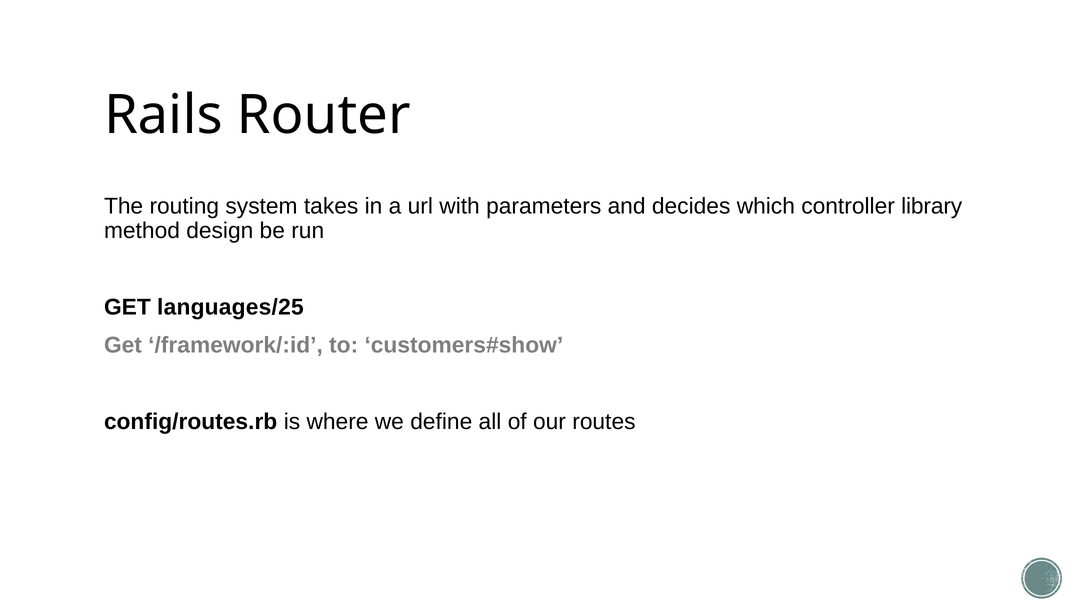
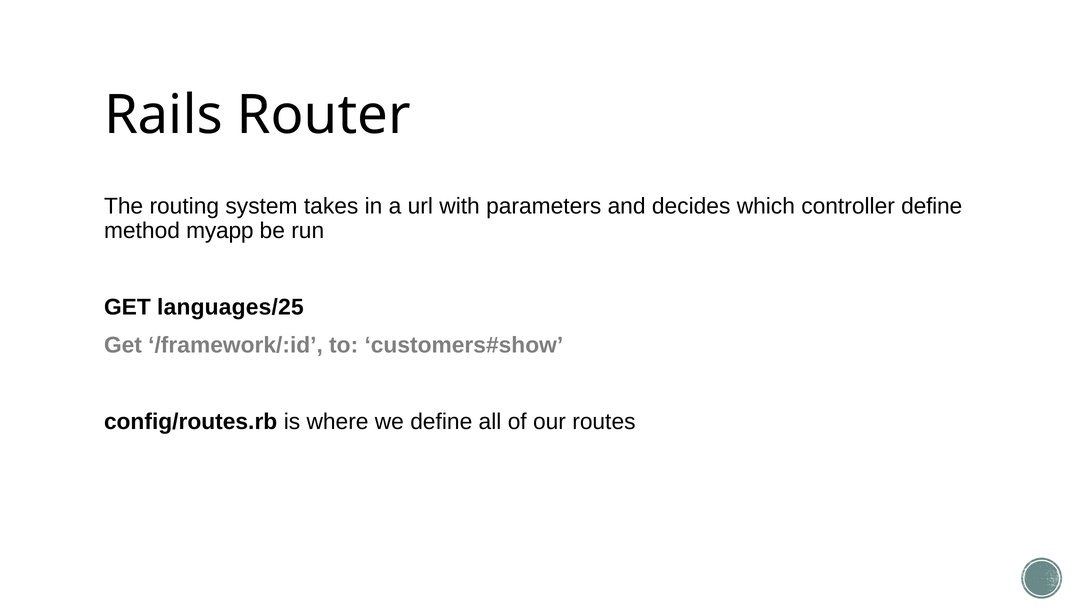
controller library: library -> define
design: design -> myapp
